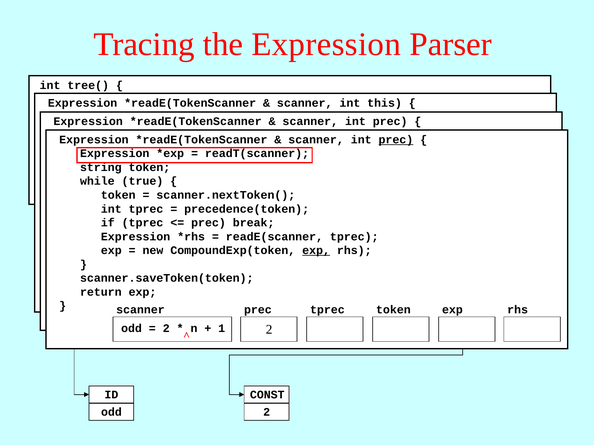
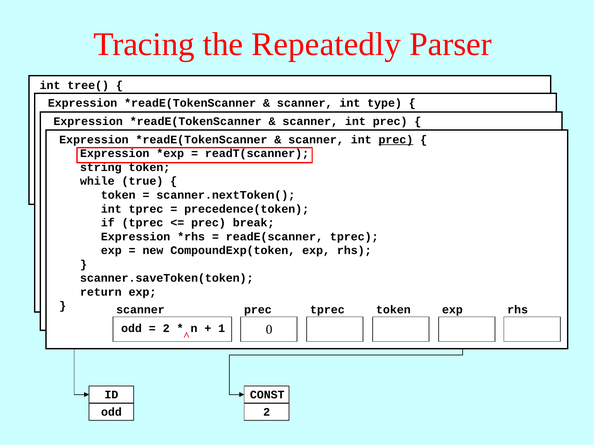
the Expression: Expression -> Repeatedly
this: this -> type
exp at (316, 251) underline: present -> none
2 at (269, 330): 2 -> 0
